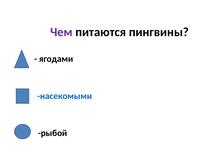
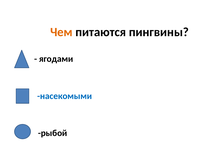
Чем colour: purple -> orange
